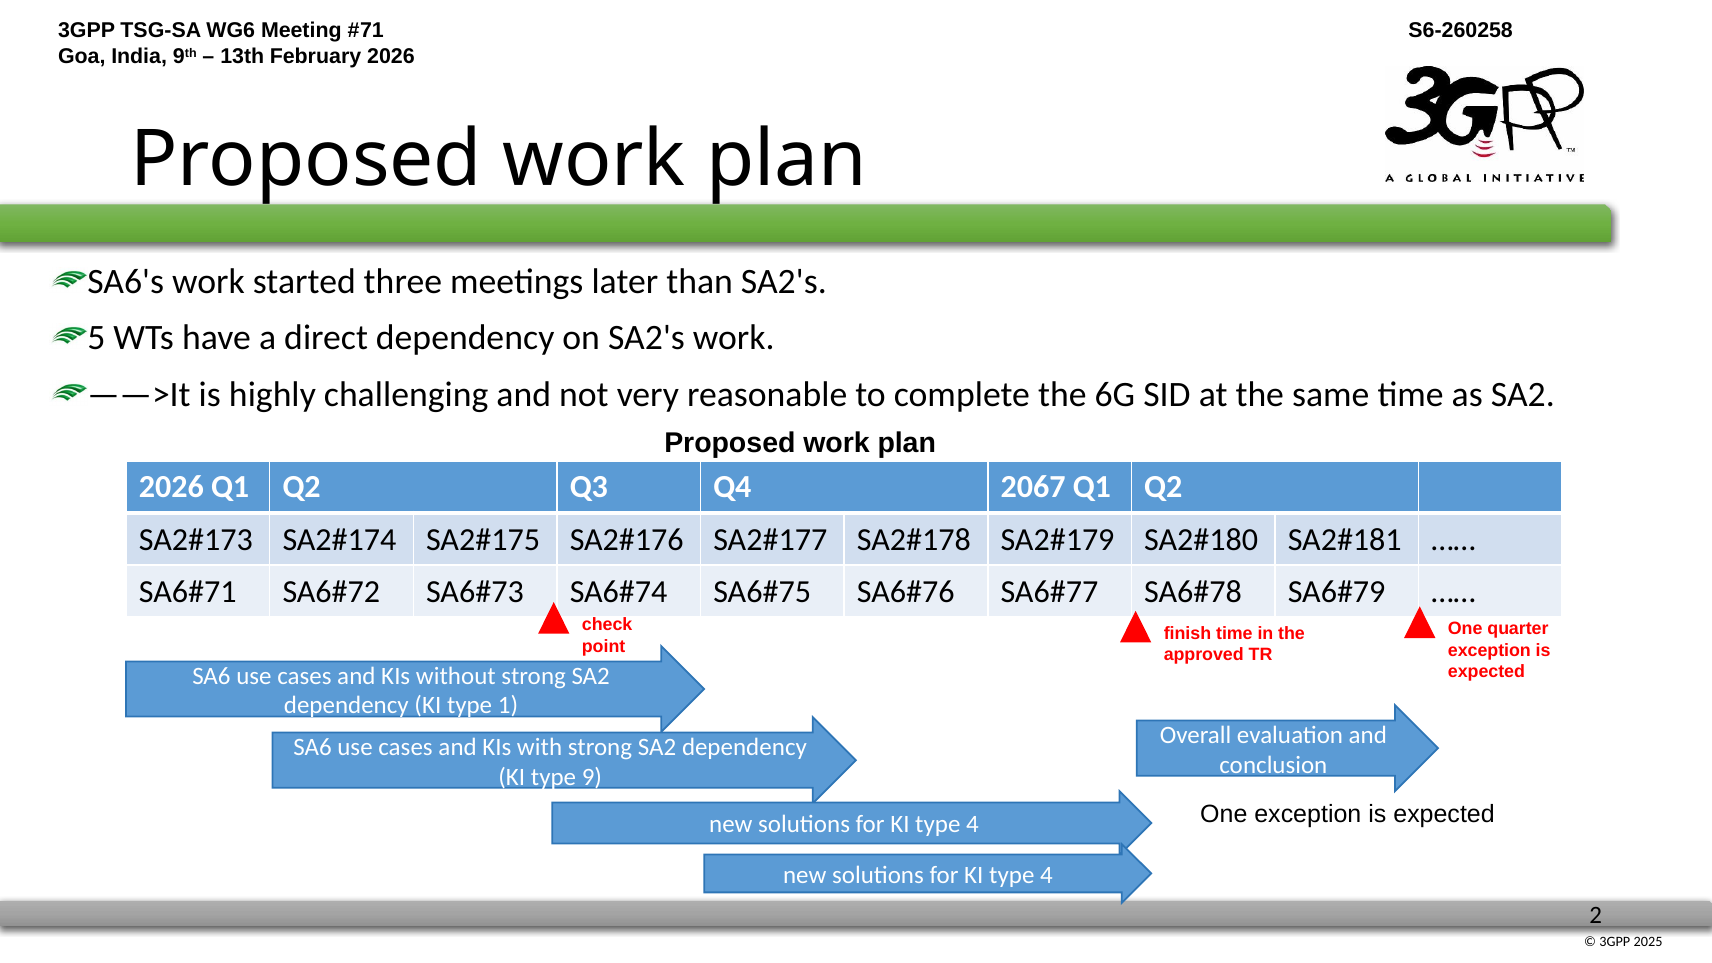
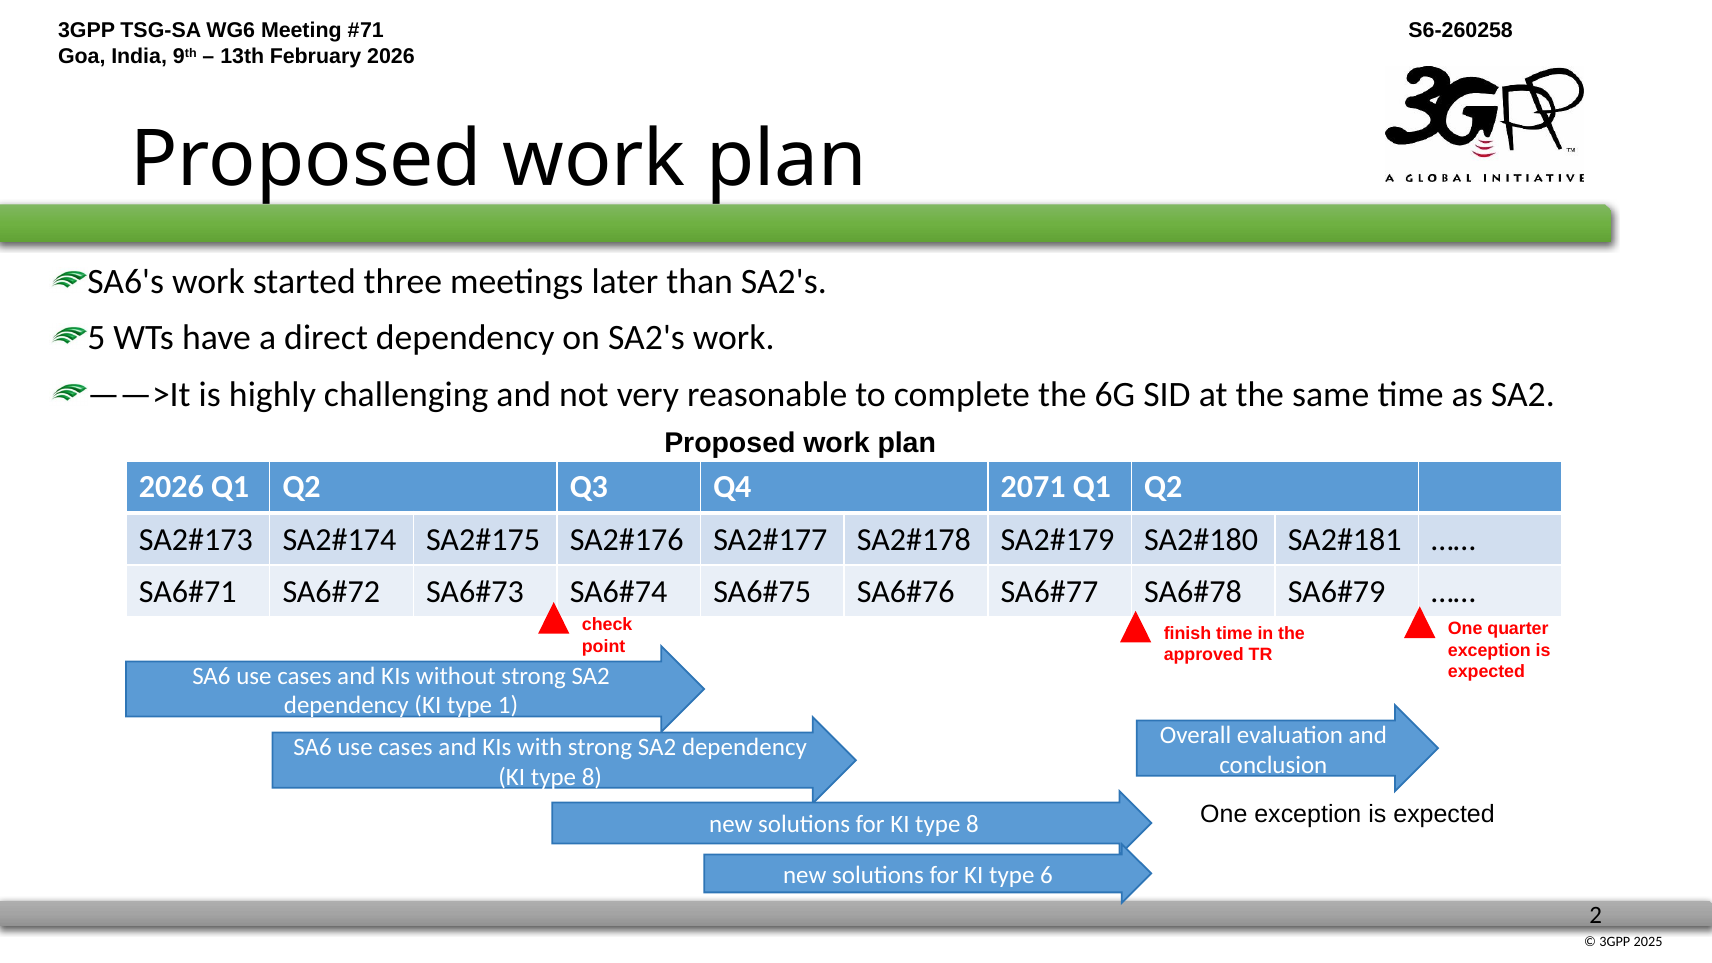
2067: 2067 -> 2071
9 at (592, 777): 9 -> 8
4 at (972, 825): 4 -> 8
4 at (1046, 875): 4 -> 6
